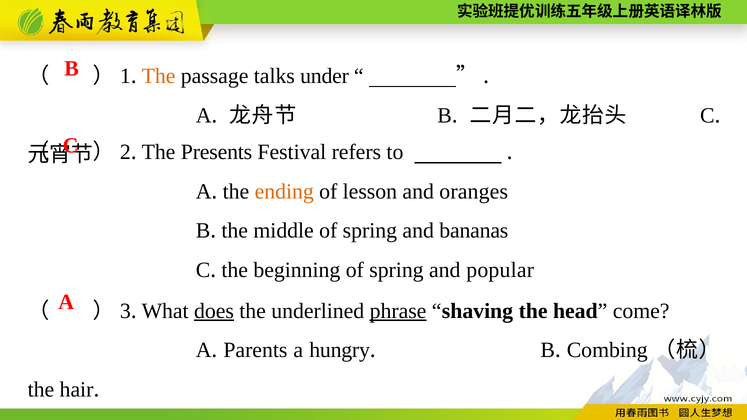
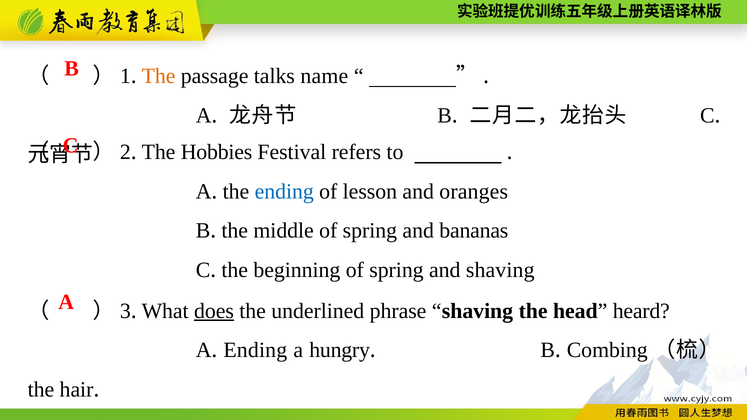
under: under -> name
Presents: Presents -> Hobbies
ending at (284, 192) colour: orange -> blue
and popular: popular -> shaving
phrase underline: present -> none
come: come -> heard
Parents at (255, 350): Parents -> Ending
